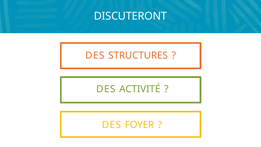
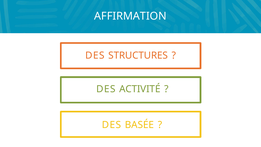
DISCUTERONT: DISCUTERONT -> AFFIRMATION
FOYER: FOYER -> BASÉE
